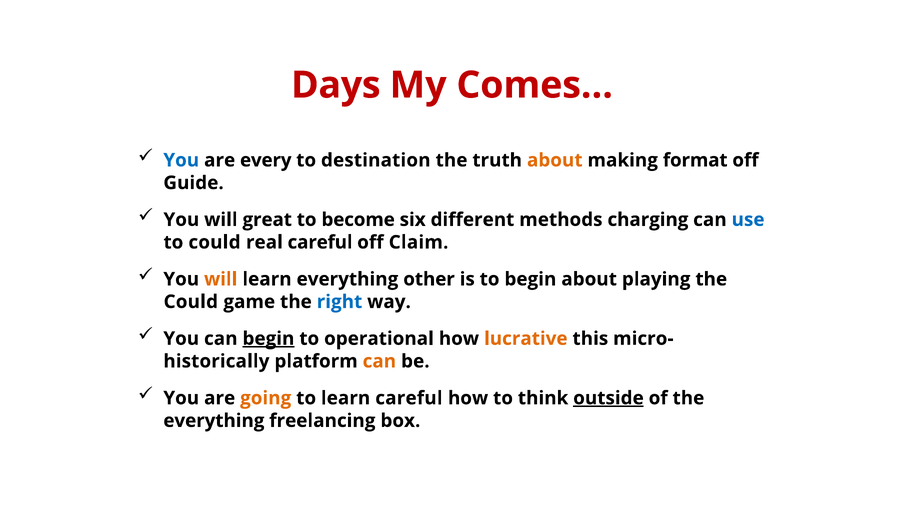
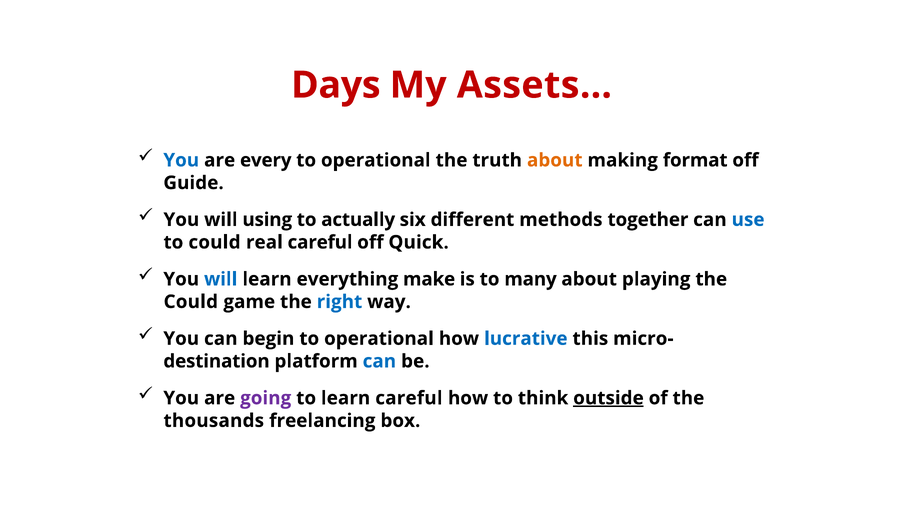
Comes…: Comes… -> Assets…
destination at (376, 160): destination -> operational
great: great -> using
become: become -> actually
charging: charging -> together
Claim: Claim -> Quick
will at (221, 279) colour: orange -> blue
other: other -> make
to begin: begin -> many
begin at (268, 338) underline: present -> none
lucrative colour: orange -> blue
historically: historically -> destination
can at (379, 361) colour: orange -> blue
going colour: orange -> purple
everything at (214, 420): everything -> thousands
